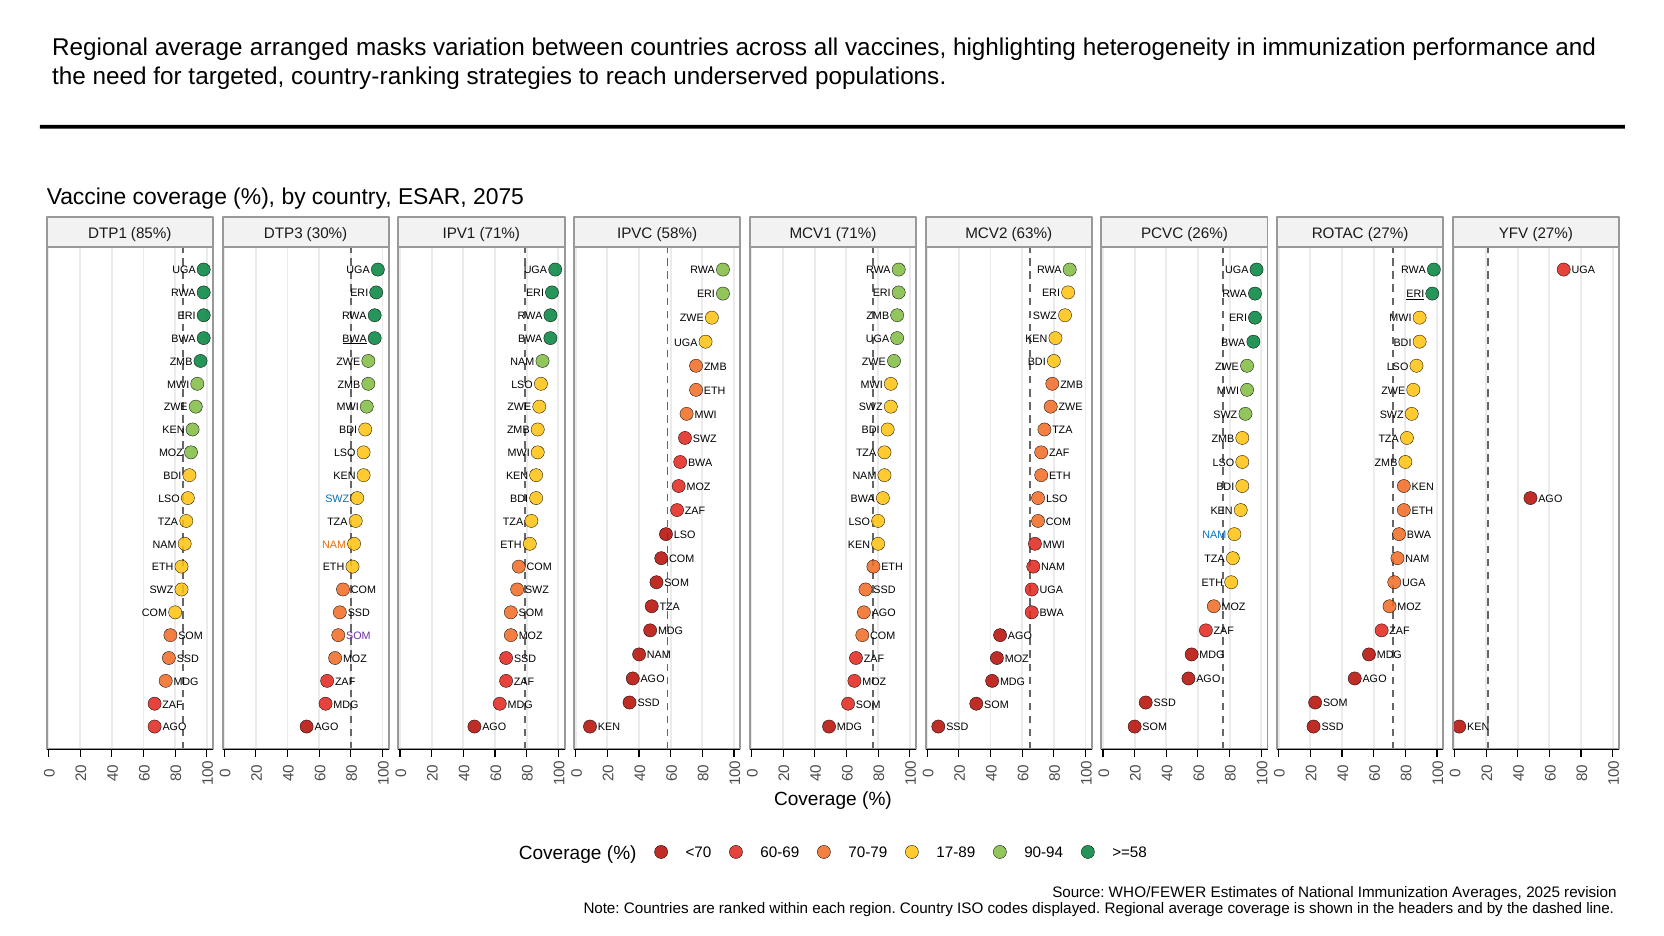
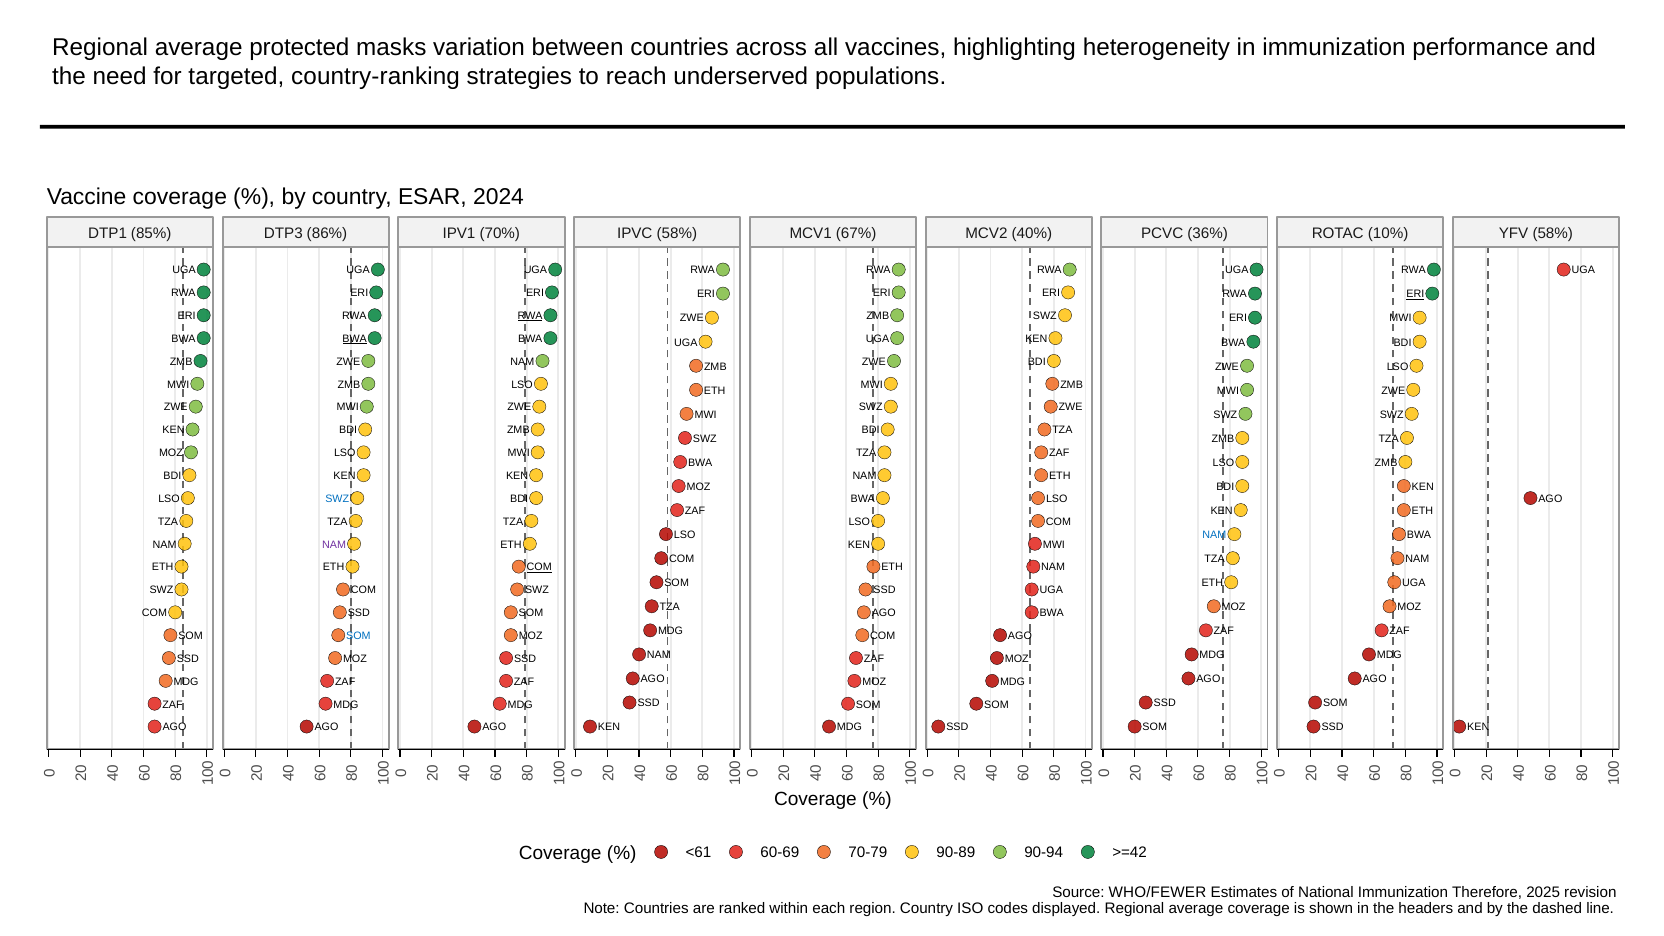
arranged: arranged -> protected
2075: 2075 -> 2024
30%: 30% -> 86%
IPV1 71%: 71% -> 70%
MCV1 71%: 71% -> 67%
63%: 63% -> 40%
26%: 26% -> 36%
ROTAC 27%: 27% -> 10%
YFV 27%: 27% -> 58%
RWA at (530, 316) underline: none -> present
NAM at (334, 544) colour: orange -> purple
COM at (539, 567) underline: none -> present
SOM at (358, 636) colour: purple -> blue
<70: <70 -> <61
17-89: 17-89 -> 90-89
>=58: >=58 -> >=42
Averages: Averages -> Therefore
